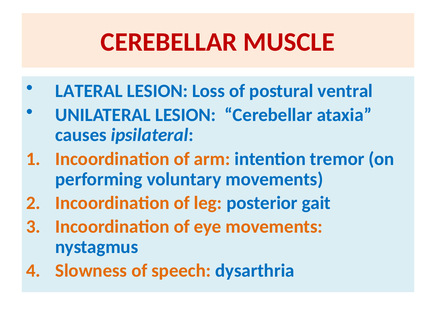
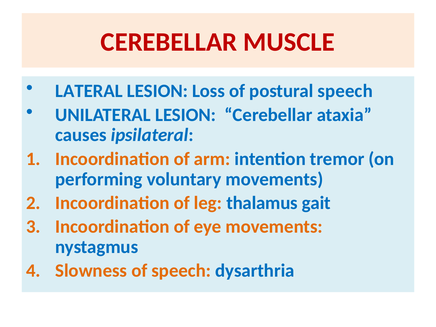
postural ventral: ventral -> speech
posterior: posterior -> thalamus
